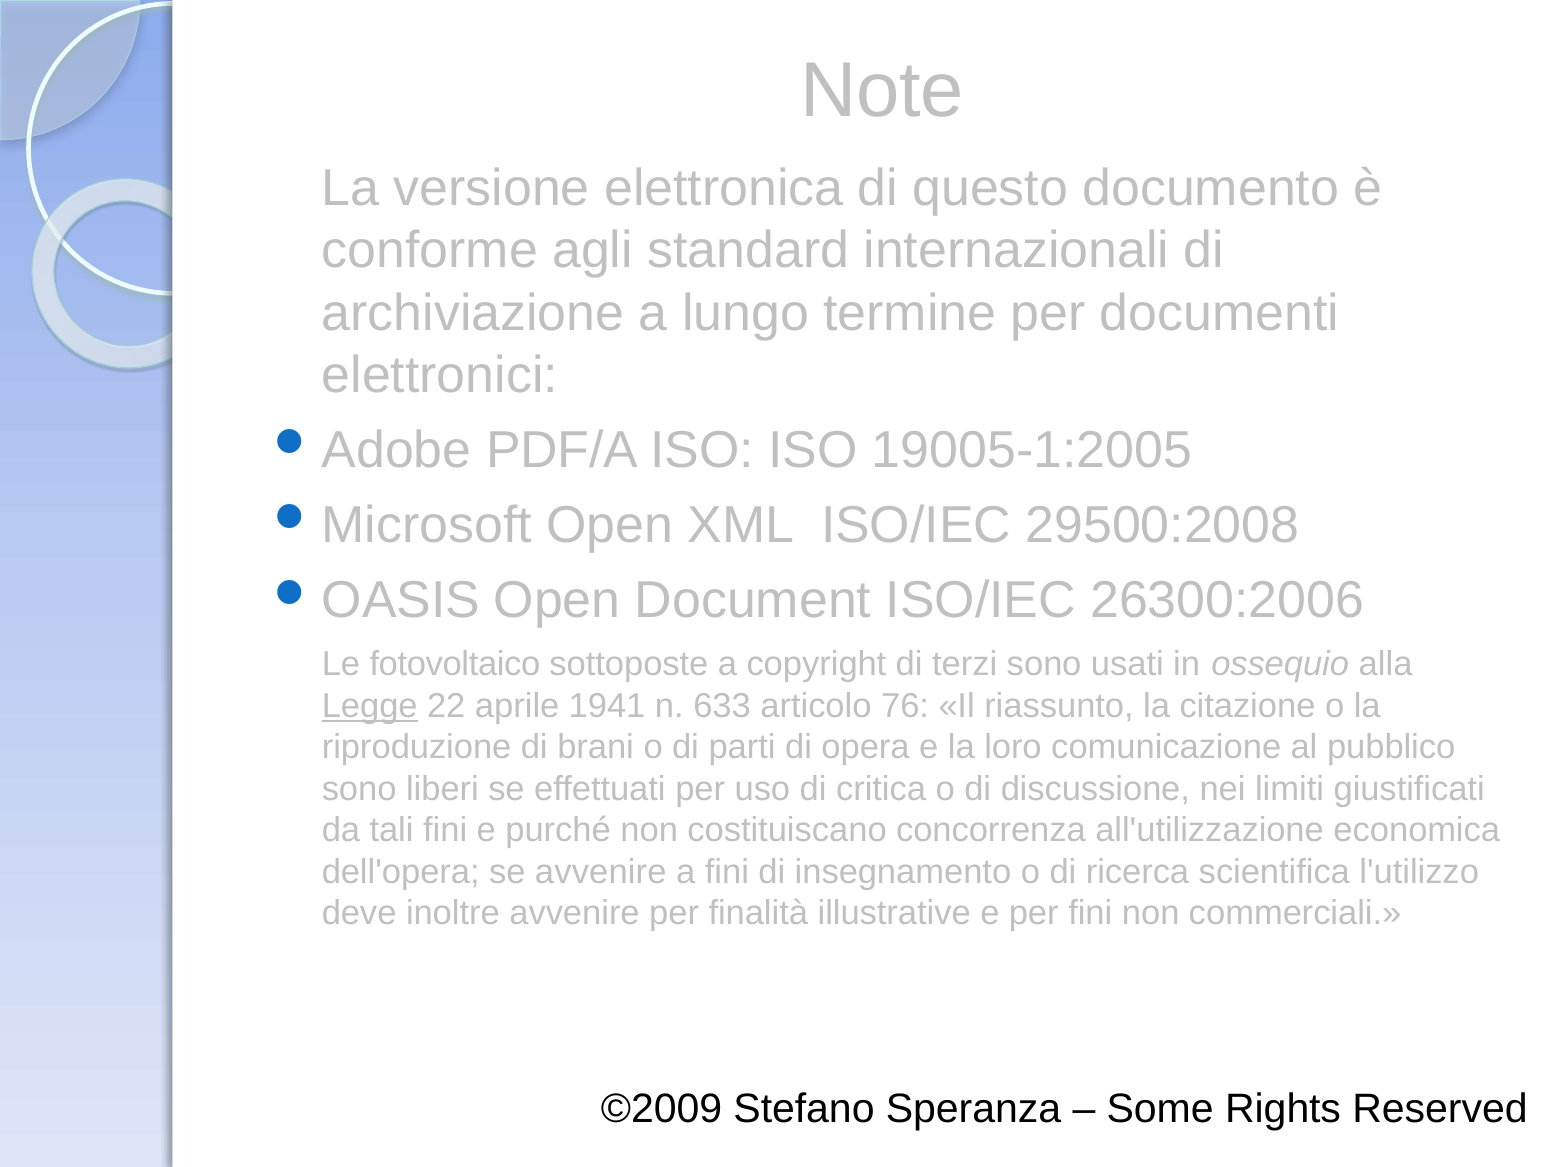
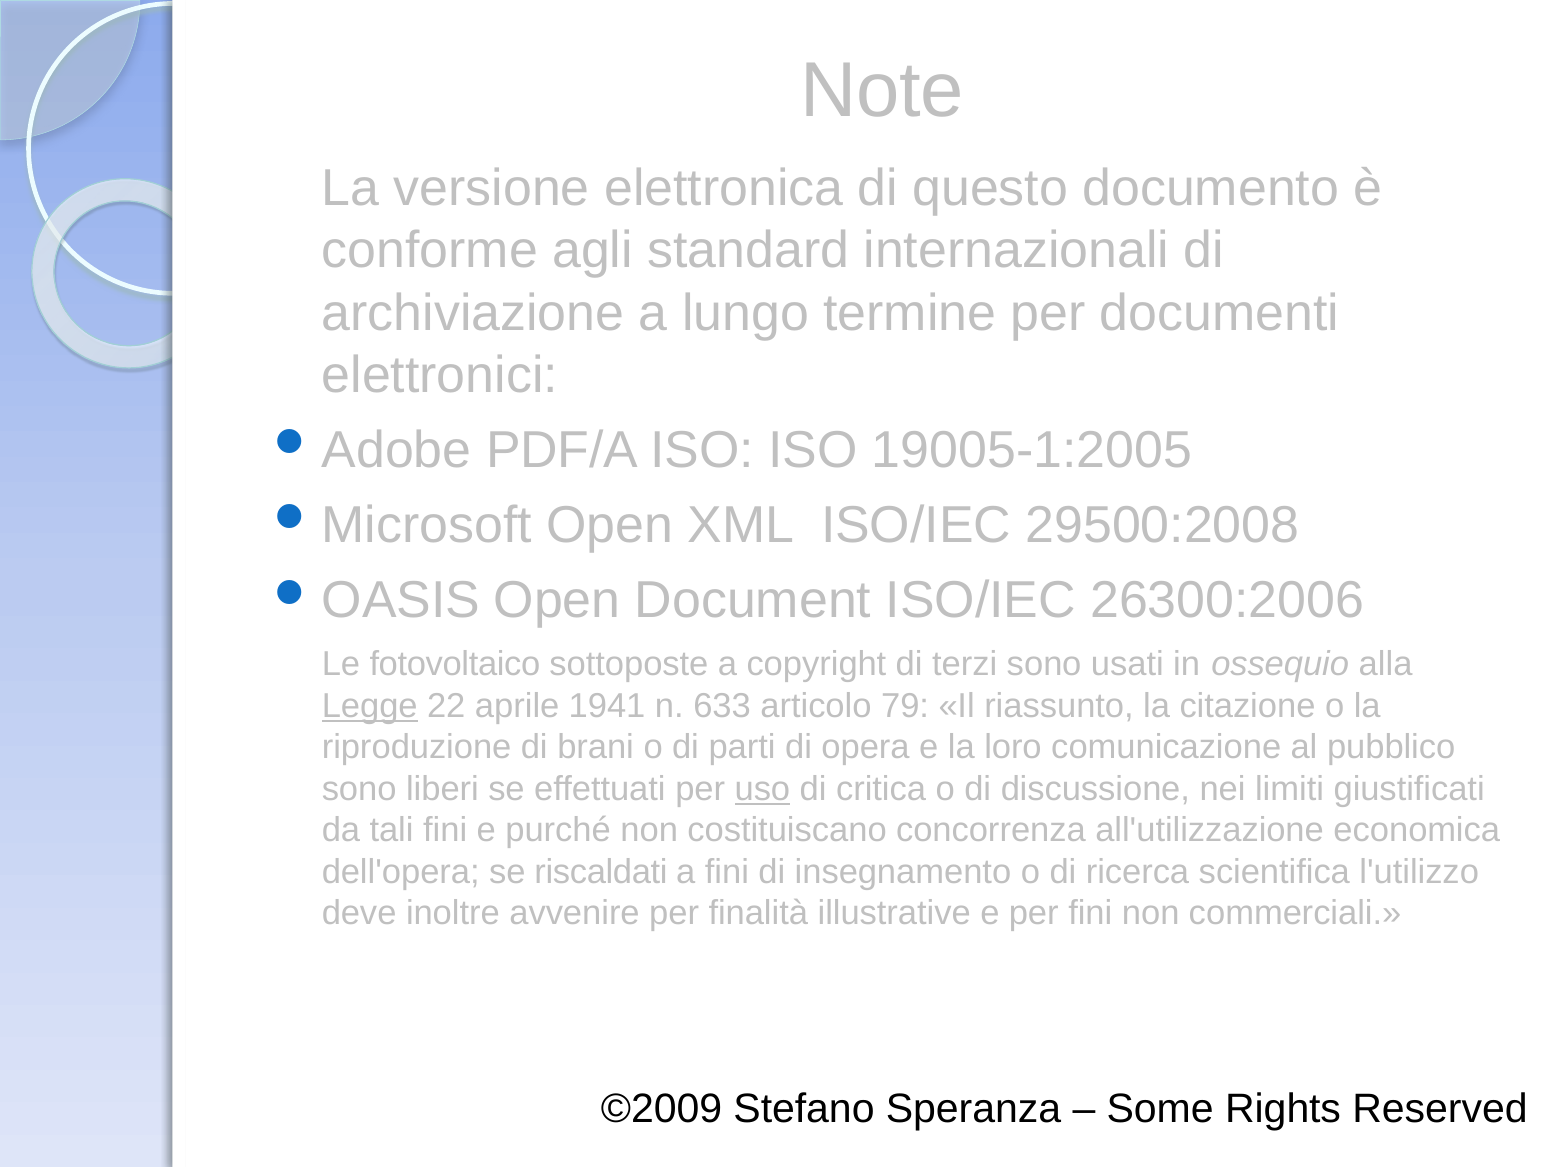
76: 76 -> 79
uso underline: none -> present
se avvenire: avvenire -> riscaldati
